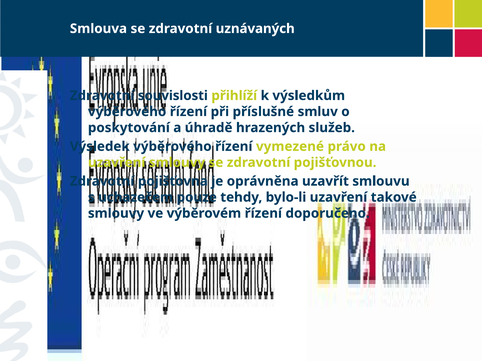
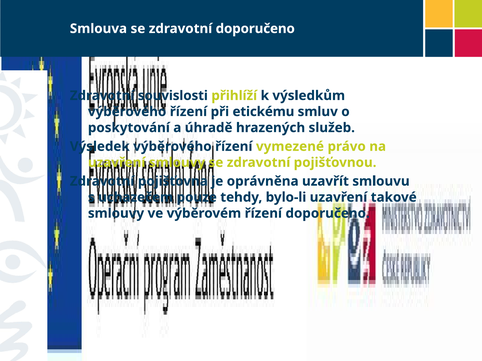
zdravotní uznávaných: uznávaných -> doporučeno
příslušné: příslušné -> etickému
